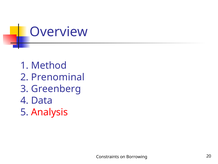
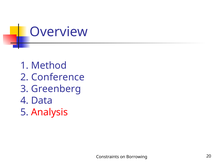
Prenominal: Prenominal -> Conference
